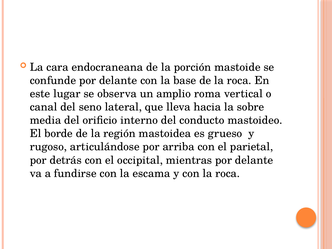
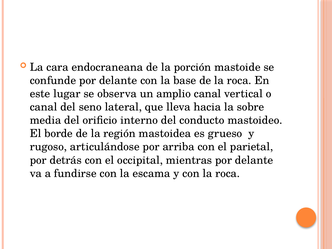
amplio roma: roma -> canal
